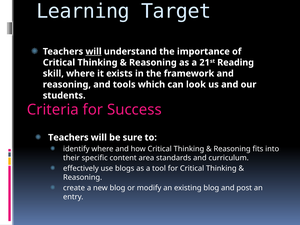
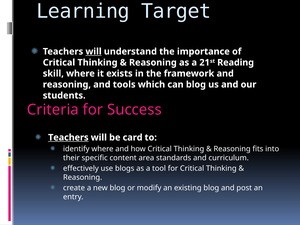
can look: look -> blog
Teachers at (68, 137) underline: none -> present
sure: sure -> card
